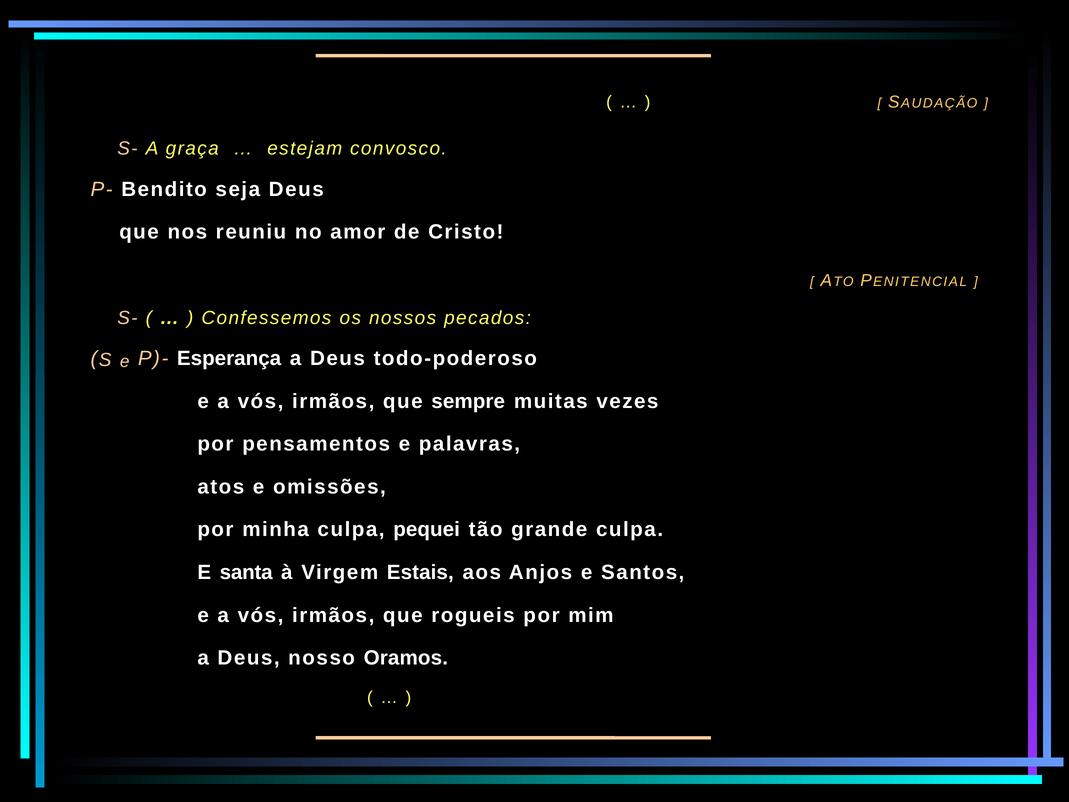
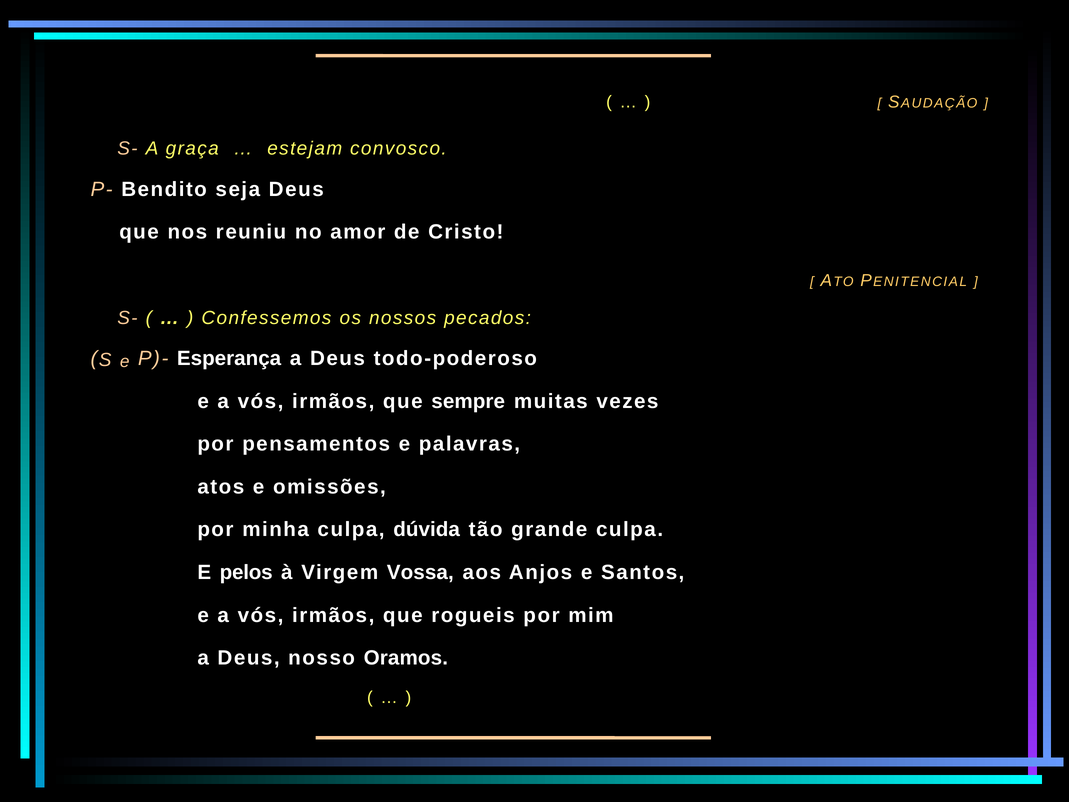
pequei: pequei -> dúvida
santa: santa -> pelos
Estais: Estais -> Vossa
